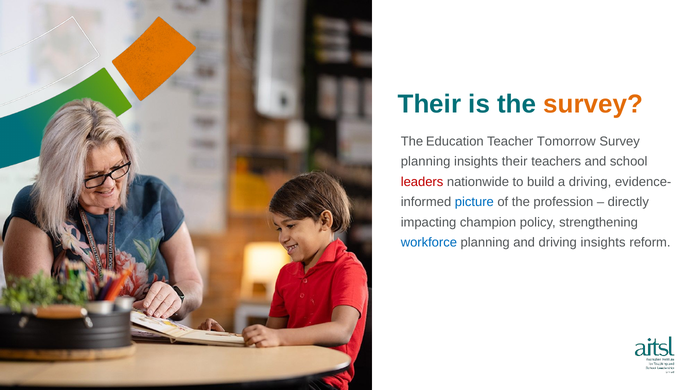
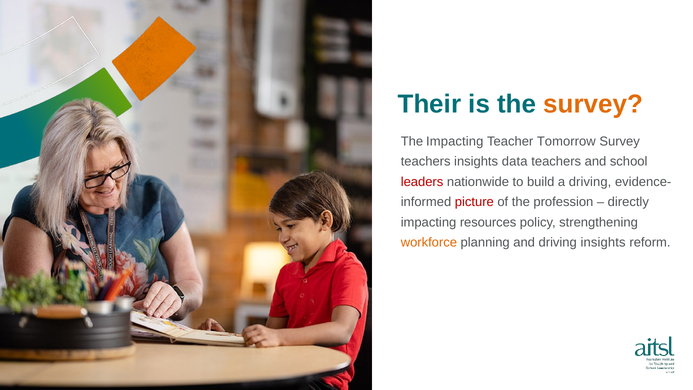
The Education: Education -> Impacting
planning at (426, 161): planning -> teachers
insights their: their -> data
picture colour: blue -> red
champion: champion -> resources
workforce colour: blue -> orange
